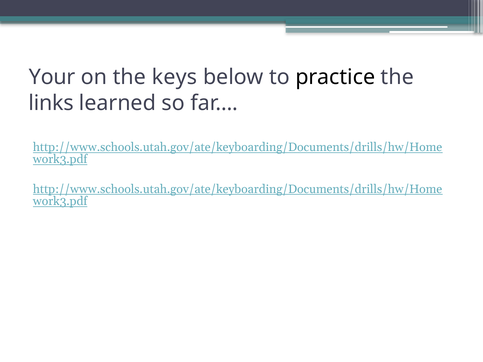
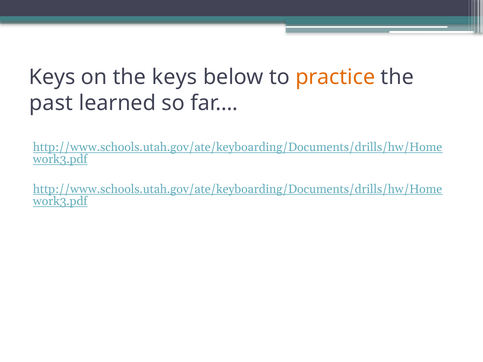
Your at (52, 77): Your -> Keys
practice colour: black -> orange
links: links -> past
